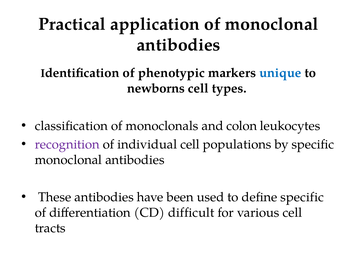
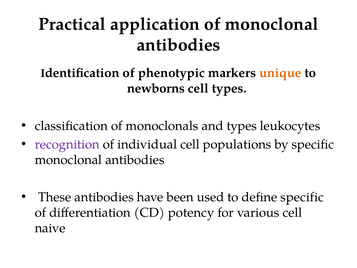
unique colour: blue -> orange
and colon: colon -> types
difficult: difficult -> potency
tracts: tracts -> naive
